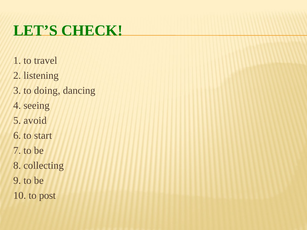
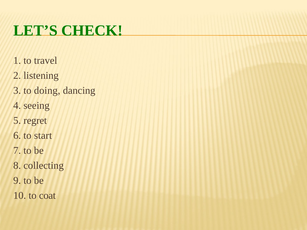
avoid: avoid -> regret
post: post -> coat
